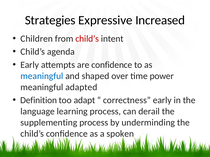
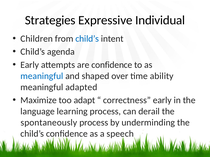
Increased: Increased -> Individual
child’s at (87, 39) colour: red -> blue
power: power -> ability
Definition: Definition -> Maximize
supplementing: supplementing -> spontaneously
spoken: spoken -> speech
